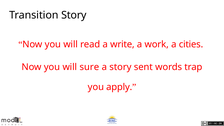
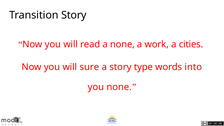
a write: write -> none
sent: sent -> type
trap: trap -> into
you apply: apply -> none
